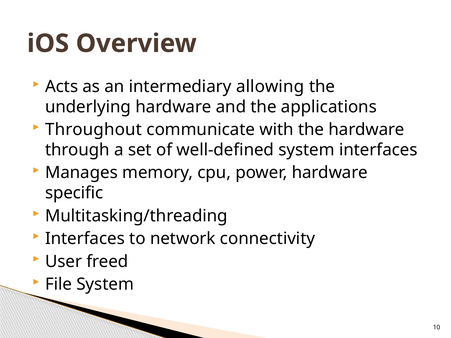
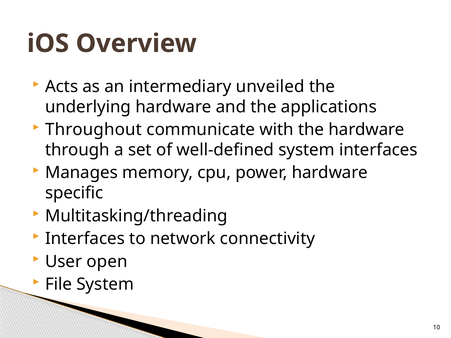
allowing: allowing -> unveiled
freed: freed -> open
